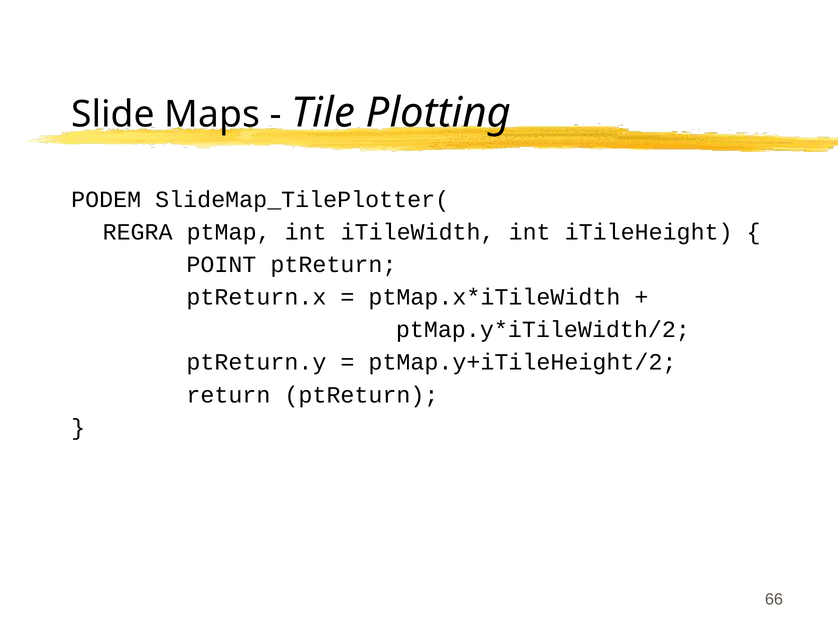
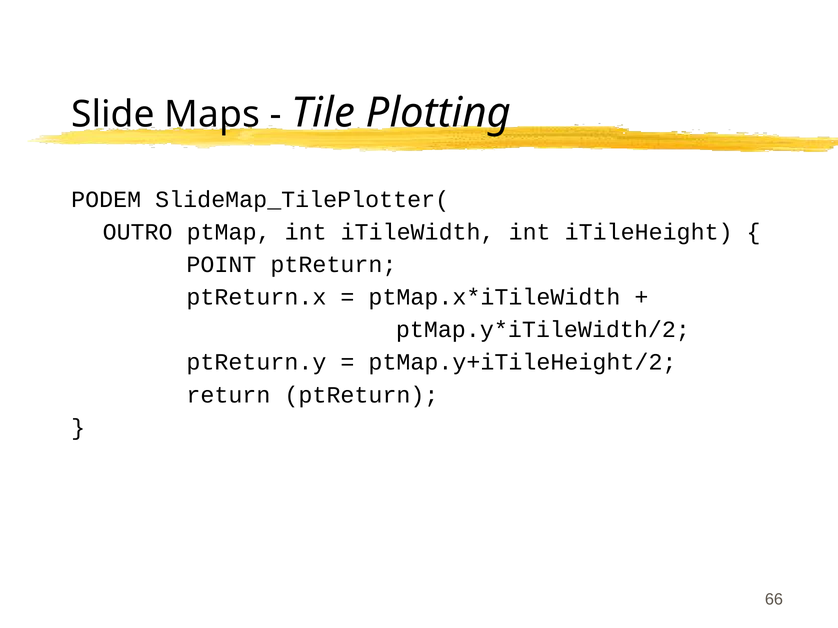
REGRA: REGRA -> OUTRO
